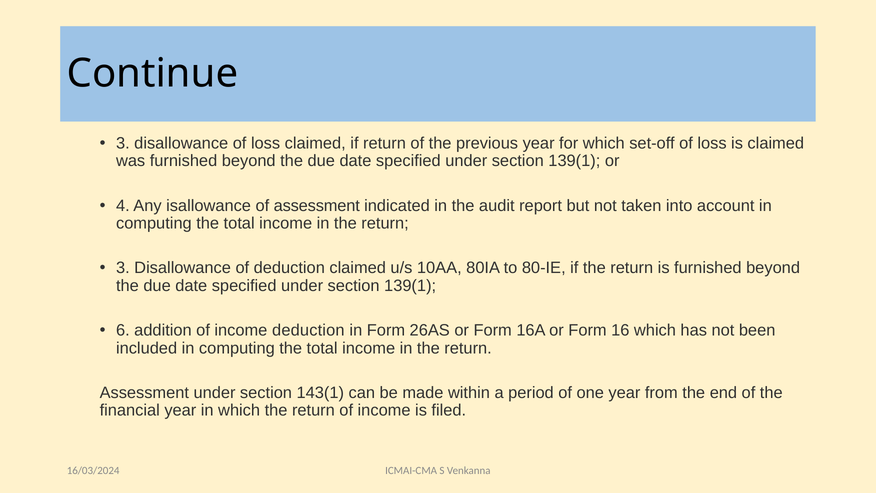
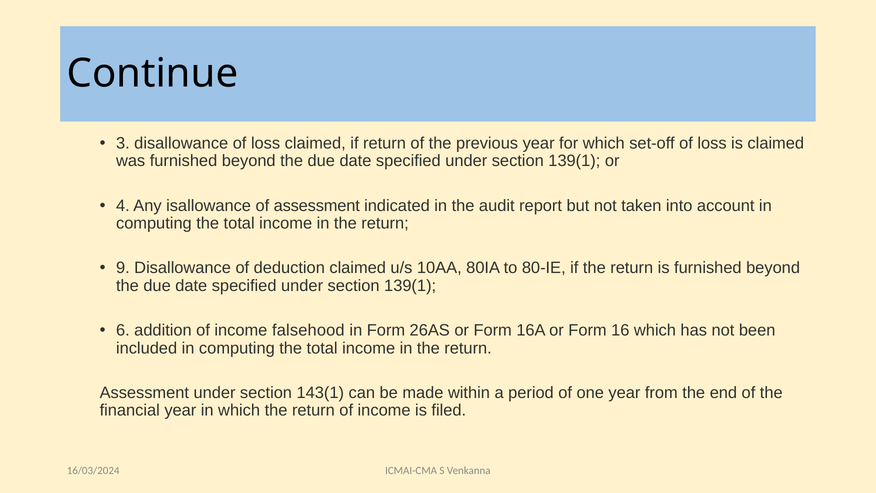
3 at (123, 268): 3 -> 9
income deduction: deduction -> falsehood
